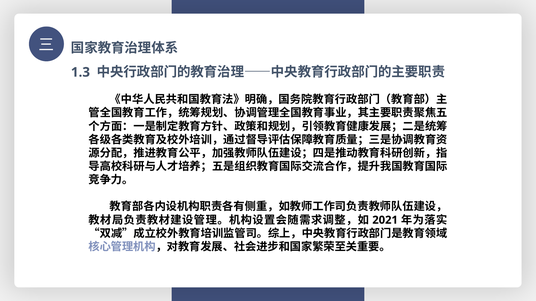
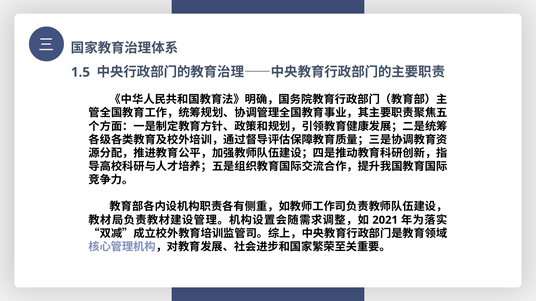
1.3: 1.3 -> 1.5
